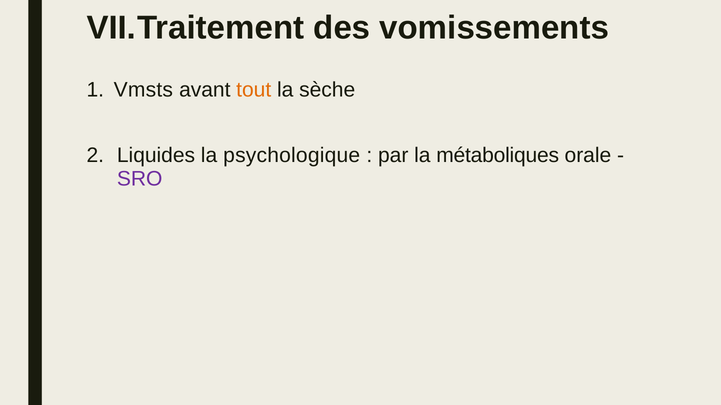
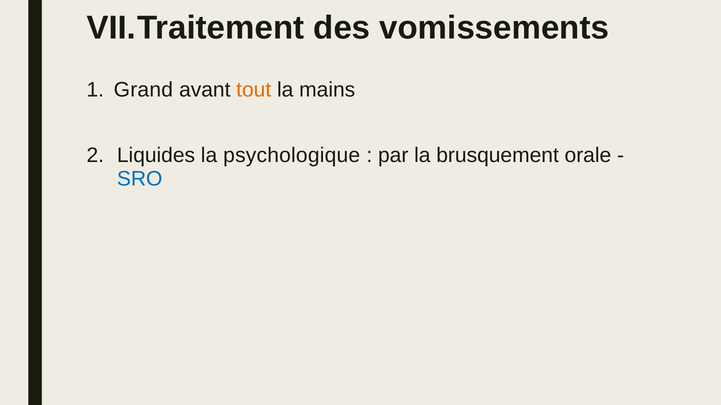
Vmsts: Vmsts -> Grand
sèche: sèche -> mains
métaboliques: métaboliques -> brusquement
SRO colour: purple -> blue
